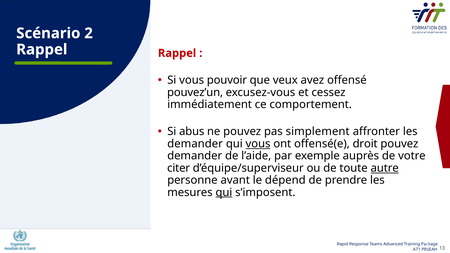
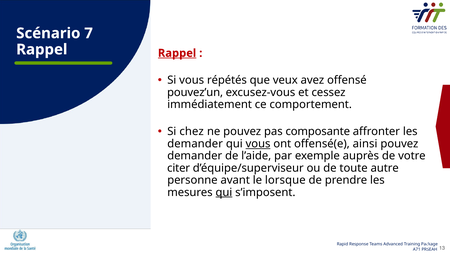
2: 2 -> 7
Rappel at (177, 53) underline: none -> present
pouvoir: pouvoir -> répétés
abus: abus -> chez
simplement: simplement -> composante
droit: droit -> ainsi
autre underline: present -> none
dépend: dépend -> lorsque
